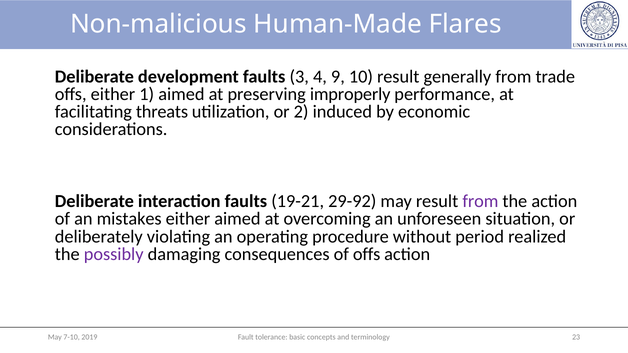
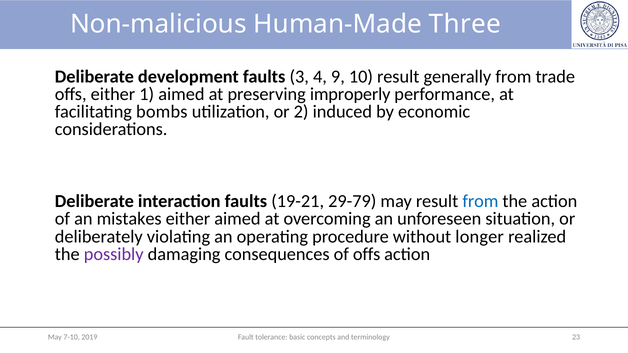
Flares: Flares -> Three
threats: threats -> bombs
29-92: 29-92 -> 29-79
from at (480, 202) colour: purple -> blue
period: period -> longer
